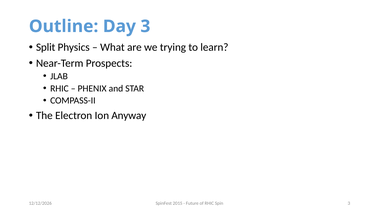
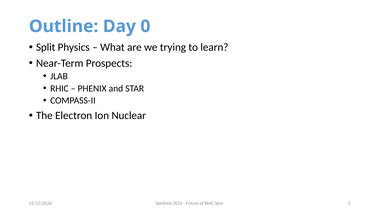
Day 3: 3 -> 0
Anyway: Anyway -> Nuclear
